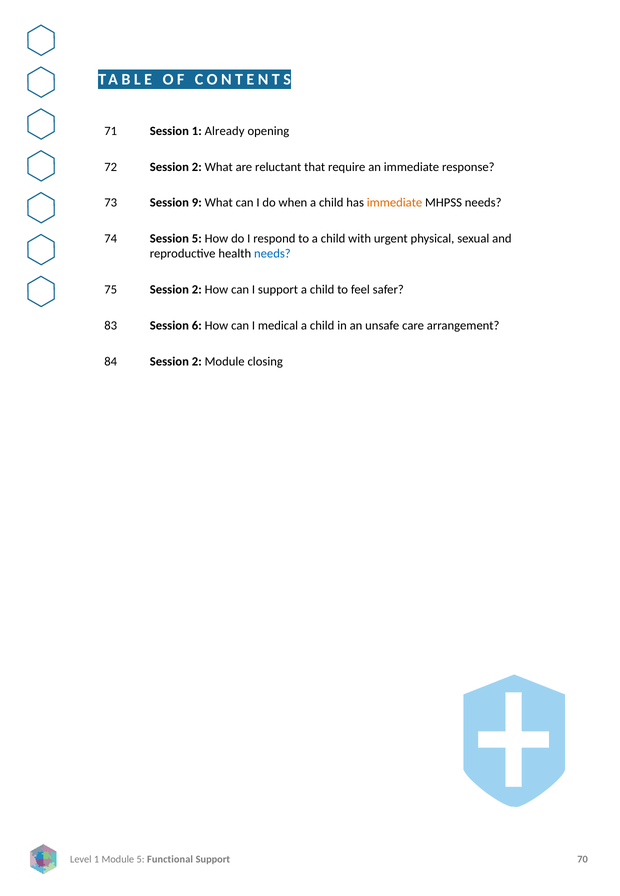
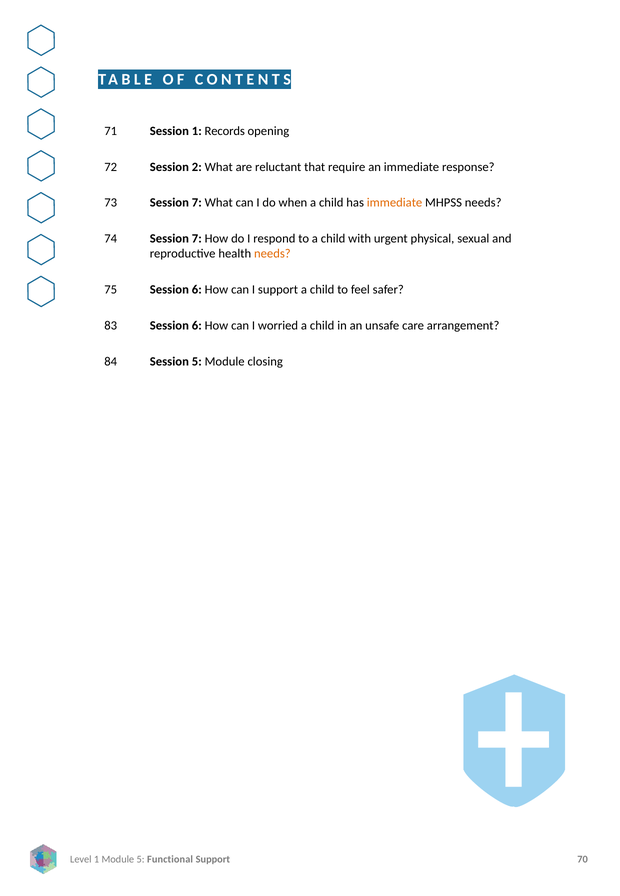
Already: Already -> Records
9 at (197, 203): 9 -> 7
5 at (197, 238): 5 -> 7
needs at (272, 254) colour: blue -> orange
2 at (197, 289): 2 -> 6
medical: medical -> worried
2 at (197, 361): 2 -> 5
